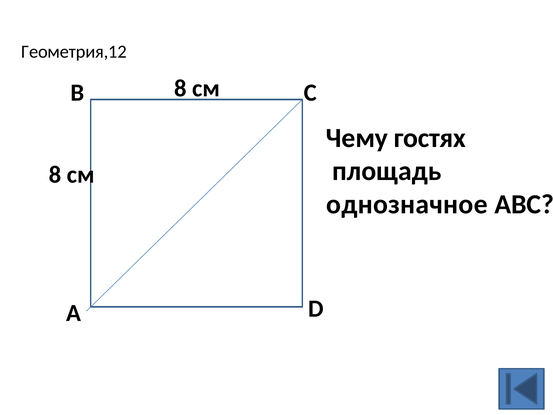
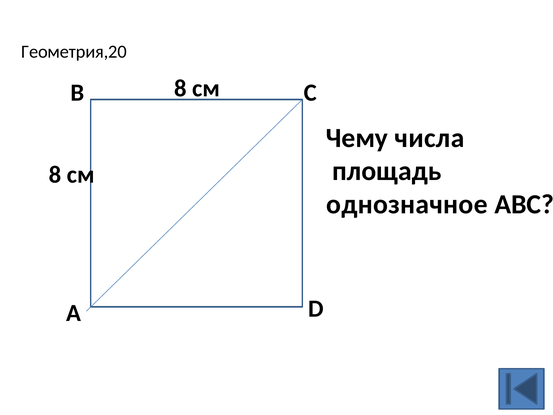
Геометрия,12: Геометрия,12 -> Геометрия,20
гостях: гостях -> числа
